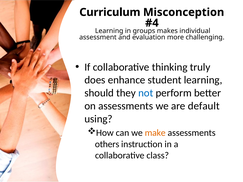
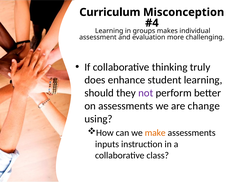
not colour: blue -> purple
default: default -> change
others: others -> inputs
